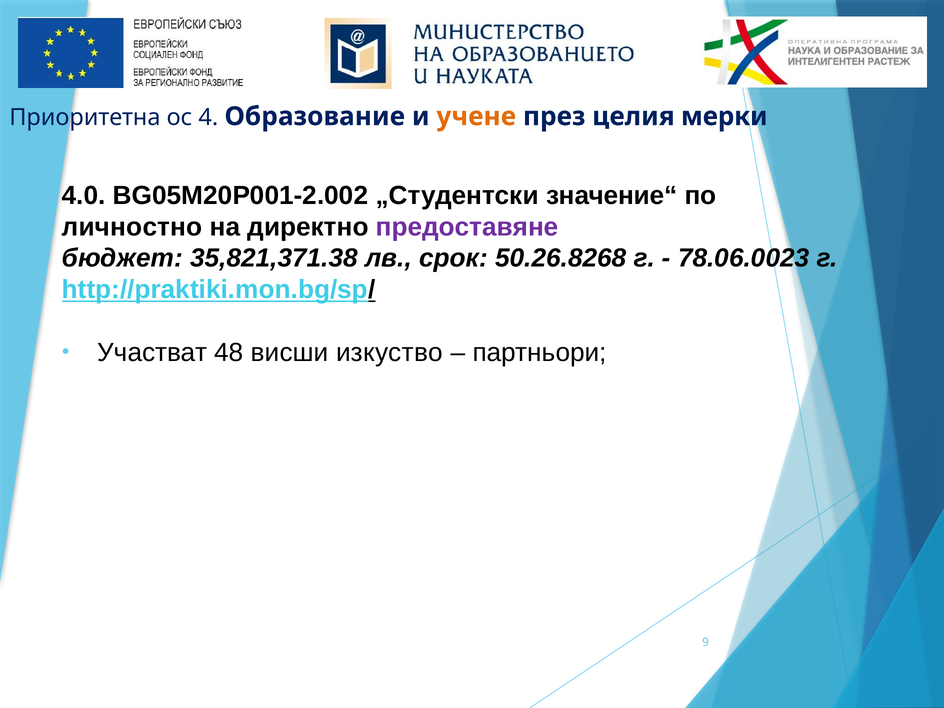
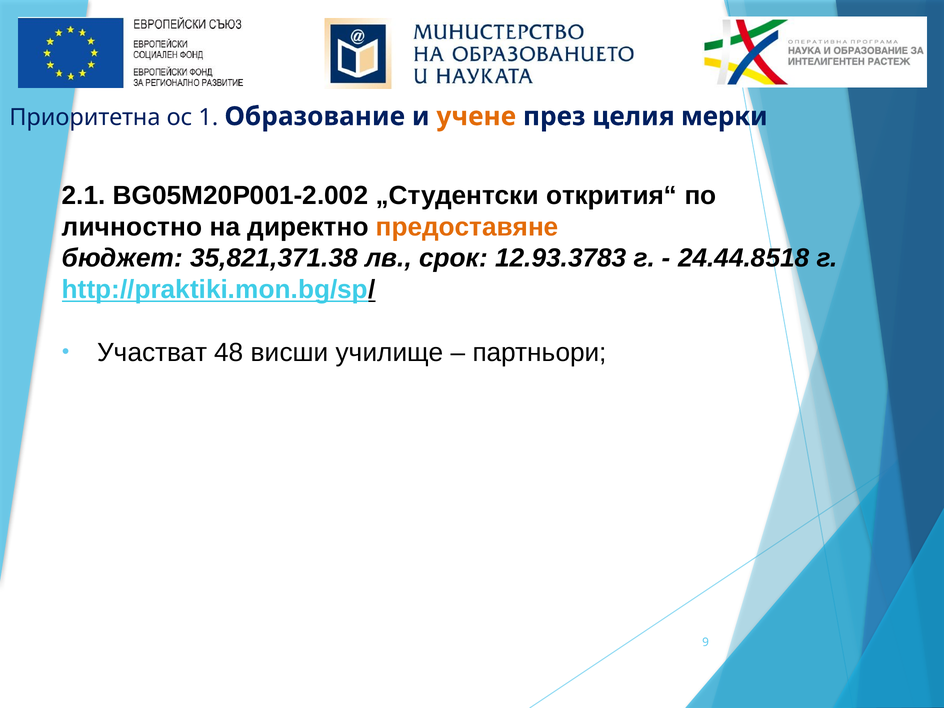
4: 4 -> 1
4.0: 4.0 -> 2.1
значение“: значение“ -> открития“
предоставяне colour: purple -> orange
50.26.8268: 50.26.8268 -> 12.93.3783
78.06.0023: 78.06.0023 -> 24.44.8518
изкуство: изкуство -> училище
